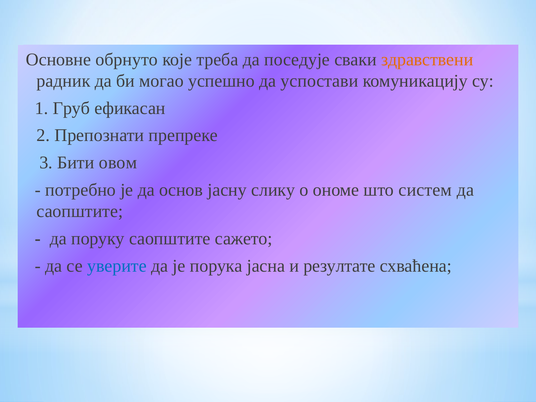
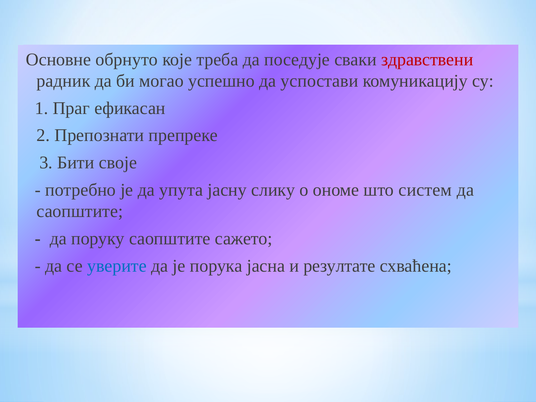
здравствени colour: orange -> red
Груб: Груб -> Праг
овом: овом -> своје
основ: основ -> упута
